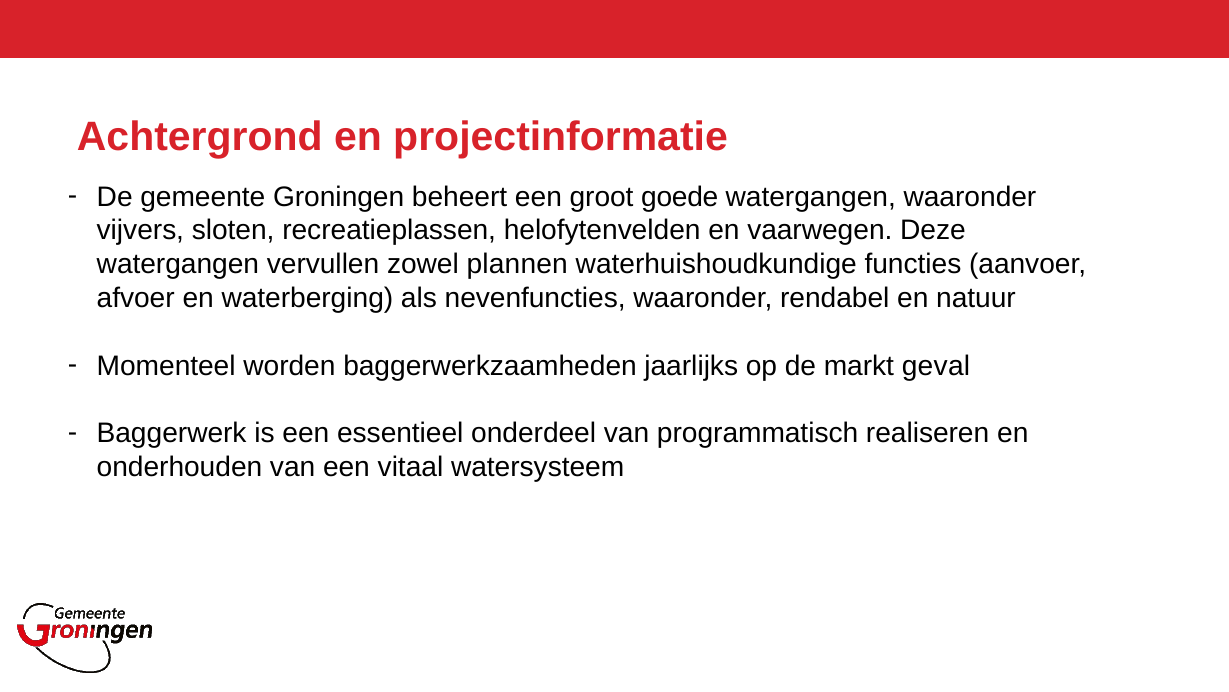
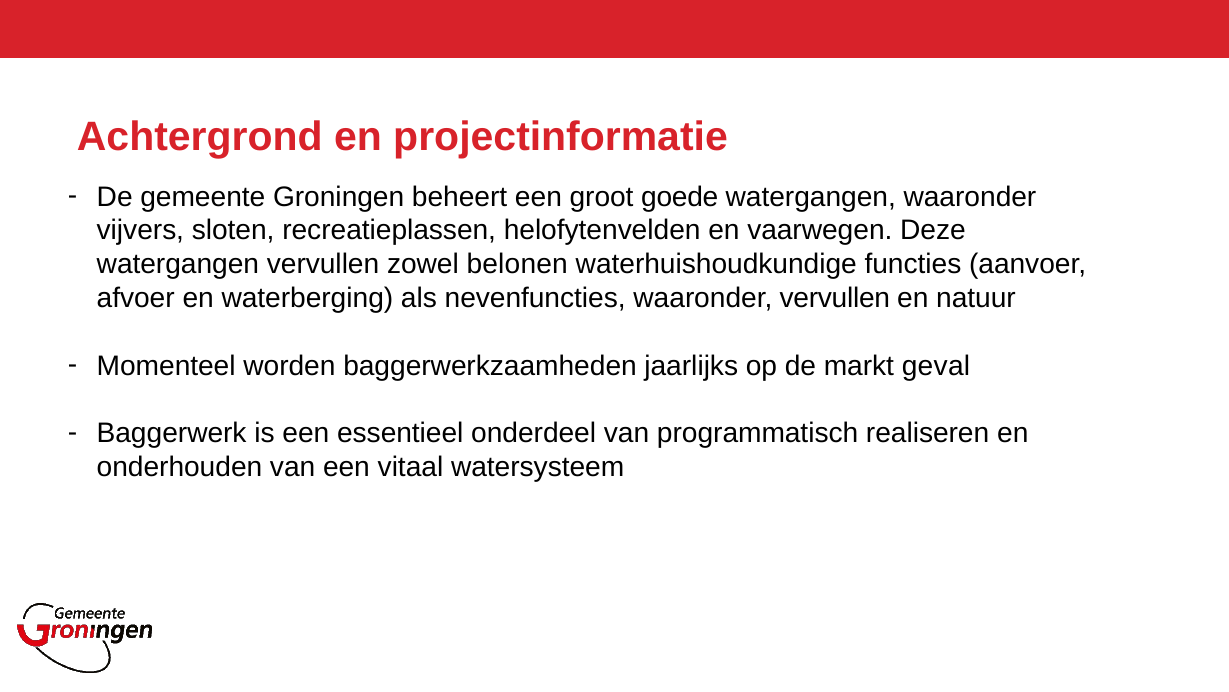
plannen: plannen -> belonen
waaronder rendabel: rendabel -> vervullen
